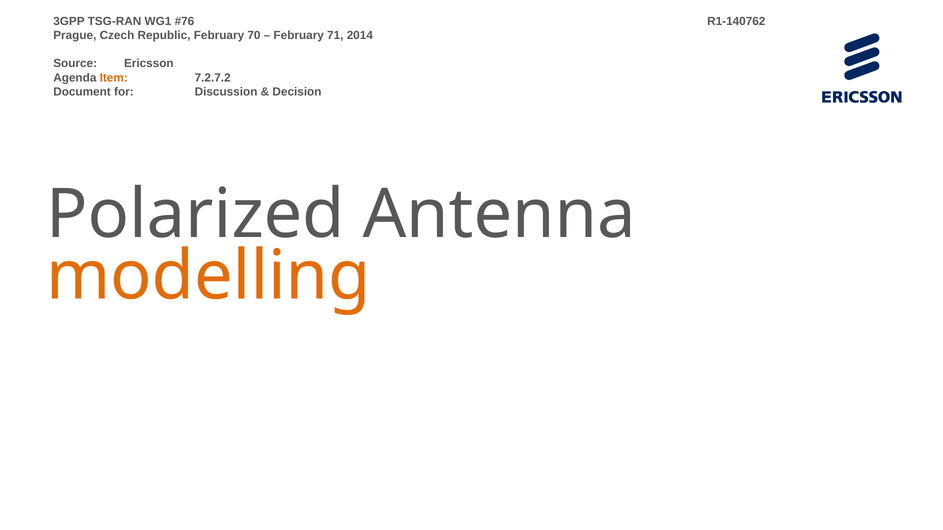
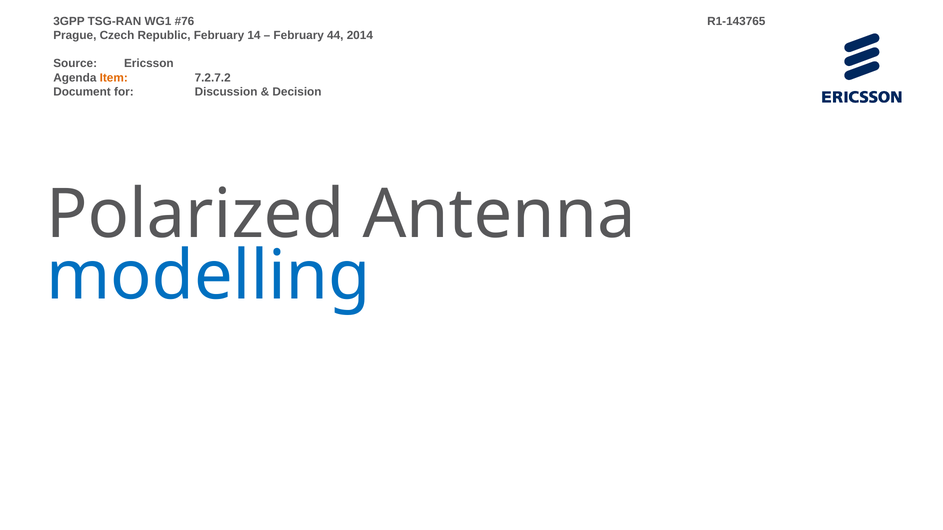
R1-140762: R1-140762 -> R1-143765
70: 70 -> 14
71: 71 -> 44
modelling colour: orange -> blue
